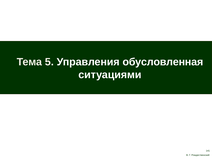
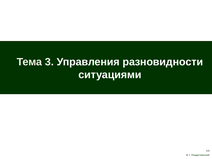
5: 5 -> 3
обусловленная: обусловленная -> разновидности
